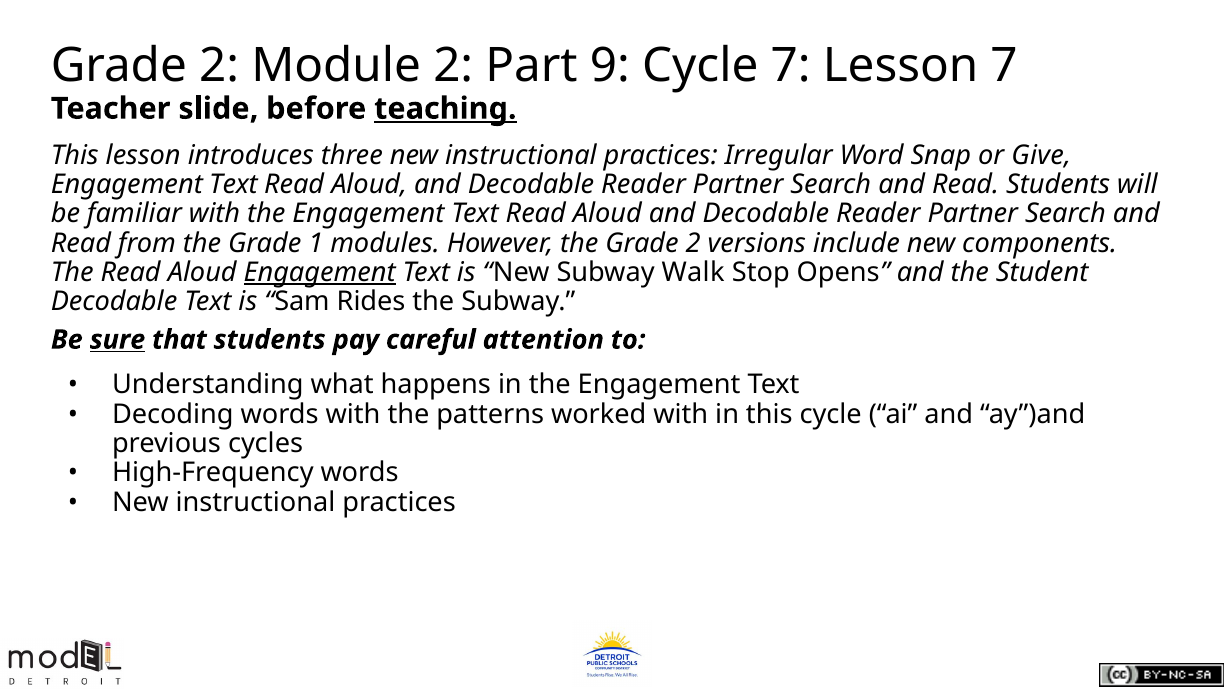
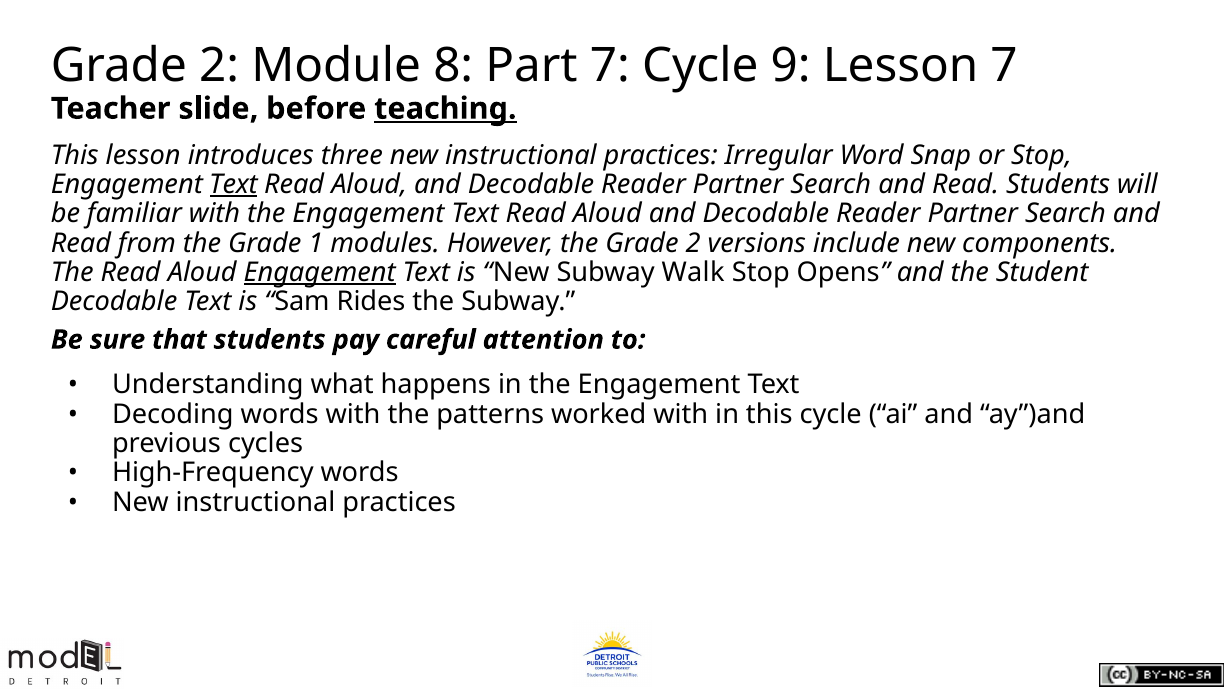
Module 2: 2 -> 8
Part 9: 9 -> 7
Cycle 7: 7 -> 9
or Give: Give -> Stop
Text at (233, 184) underline: none -> present
sure underline: present -> none
